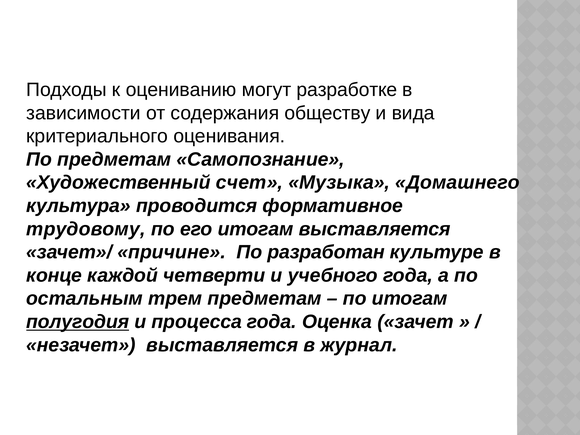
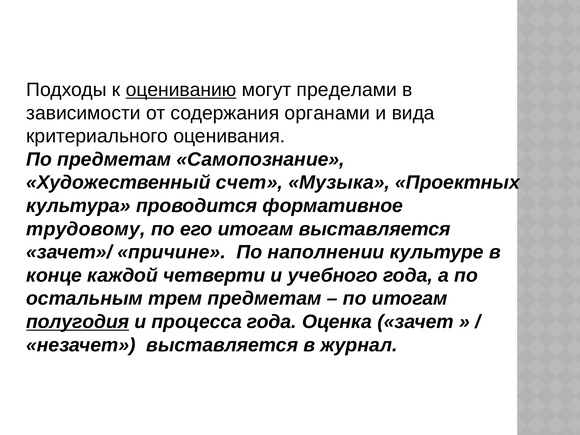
оцениванию underline: none -> present
разработке: разработке -> пределами
обществу: обществу -> органами
Домашнего: Домашнего -> Проектных
разработан: разработан -> наполнении
